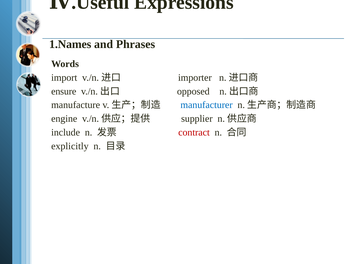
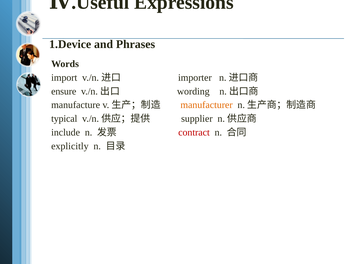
1.Names: 1.Names -> 1.Device
opposed: opposed -> wording
manufacturer colour: blue -> orange
engine: engine -> typical
